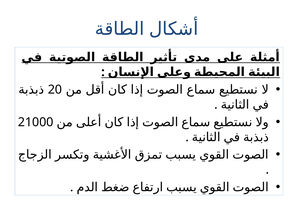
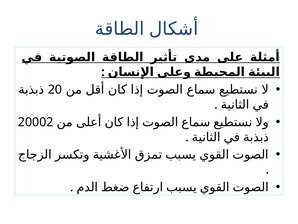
21000: 21000 -> 20002
